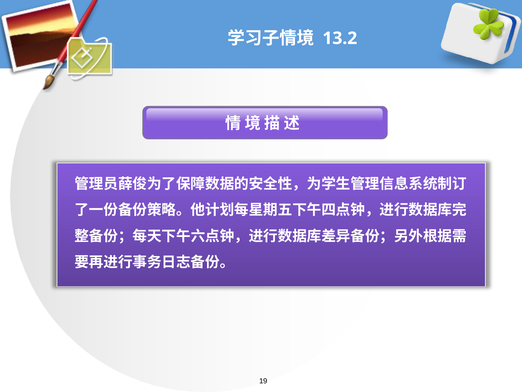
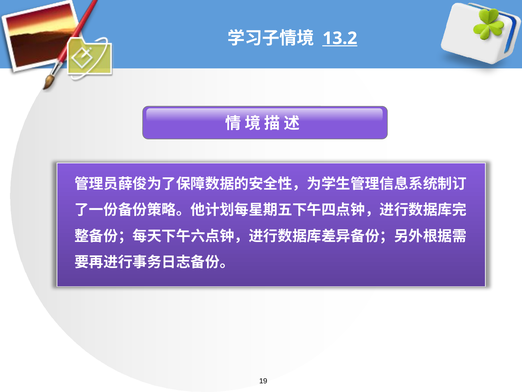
13.2 underline: none -> present
